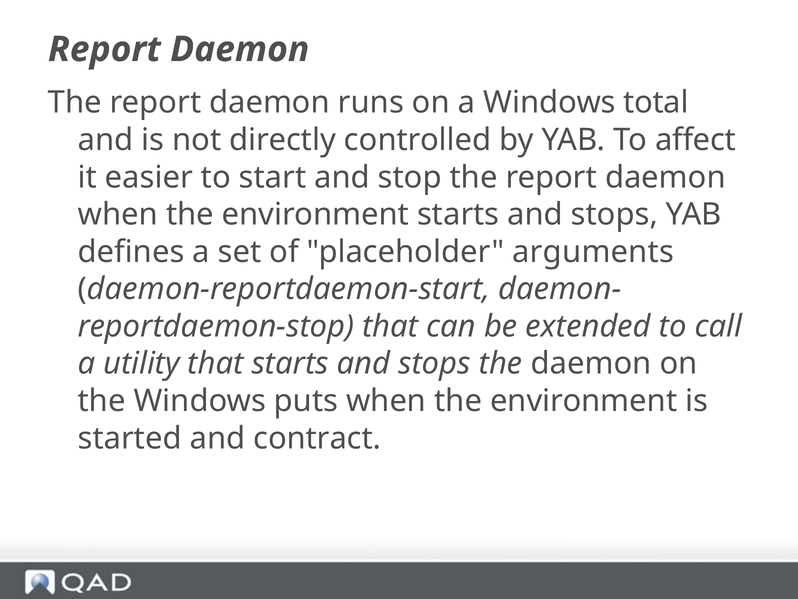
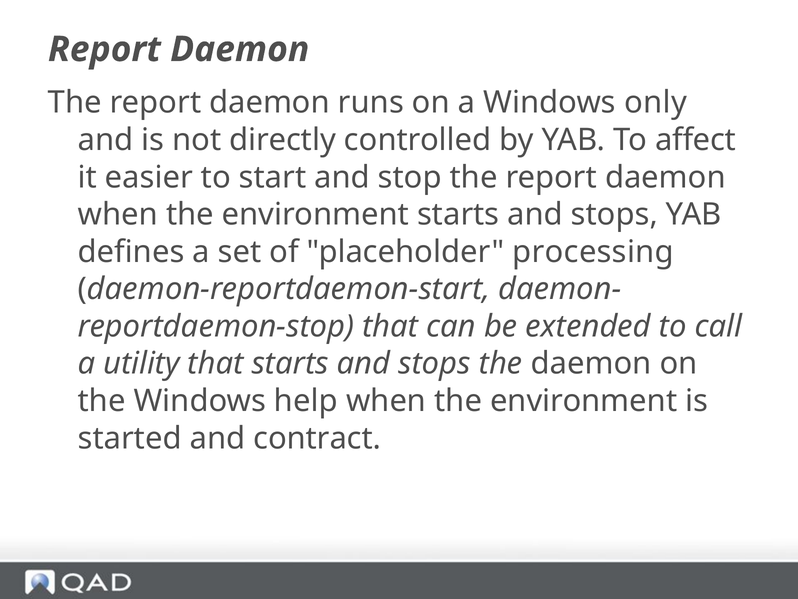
total: total -> only
arguments: arguments -> processing
puts: puts -> help
